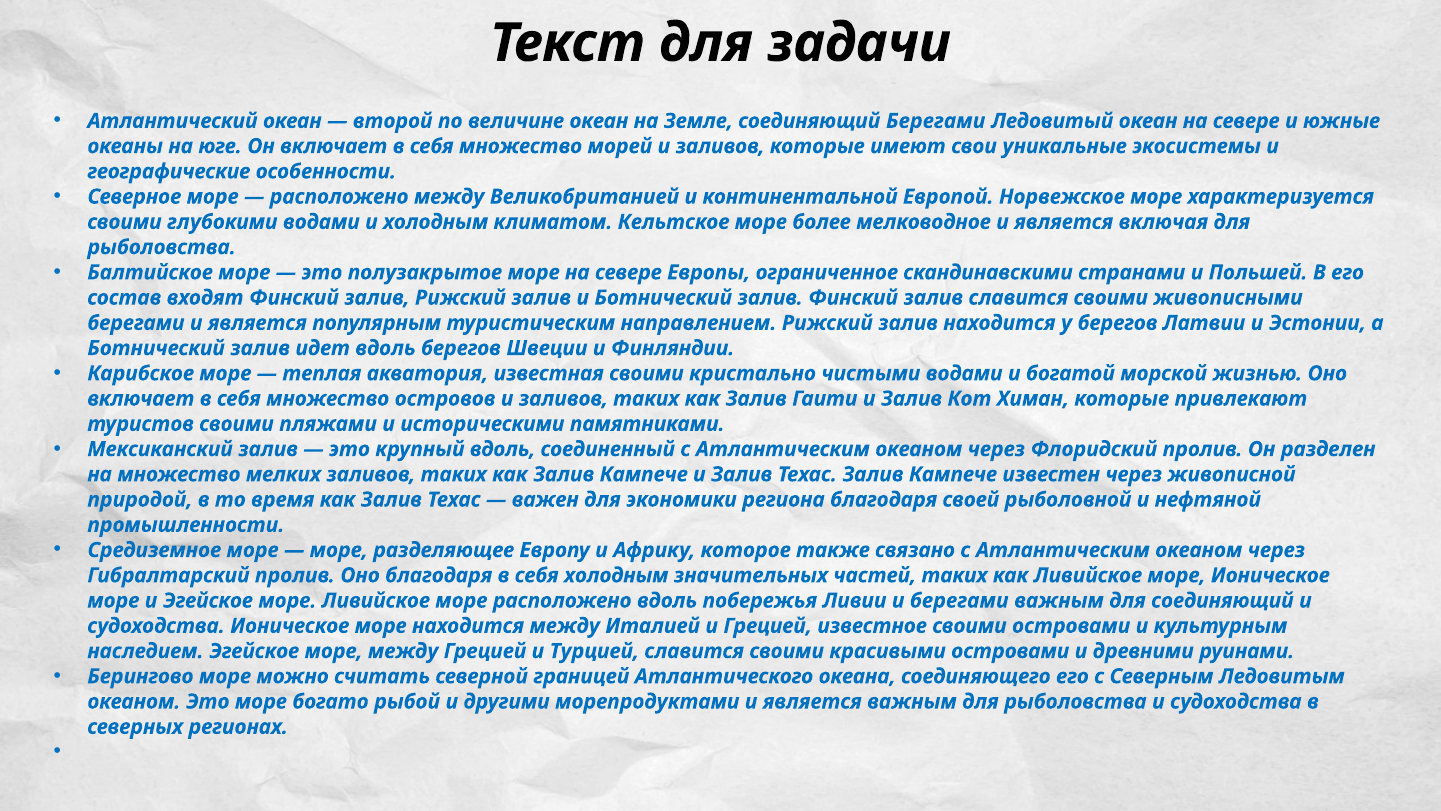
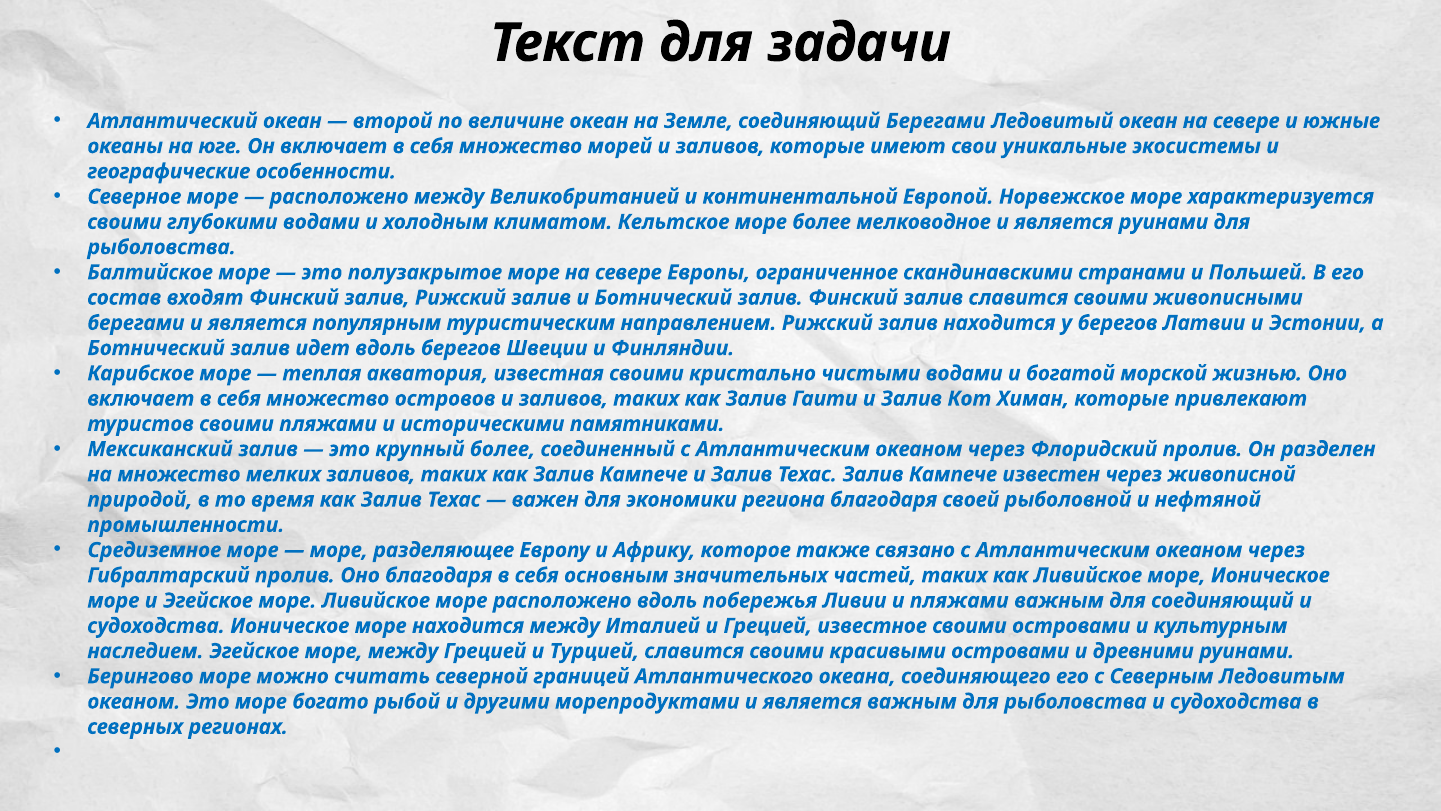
является включая: включая -> руинами
крупный вдоль: вдоль -> более
себя холодным: холодным -> основным
и берегами: берегами -> пляжами
